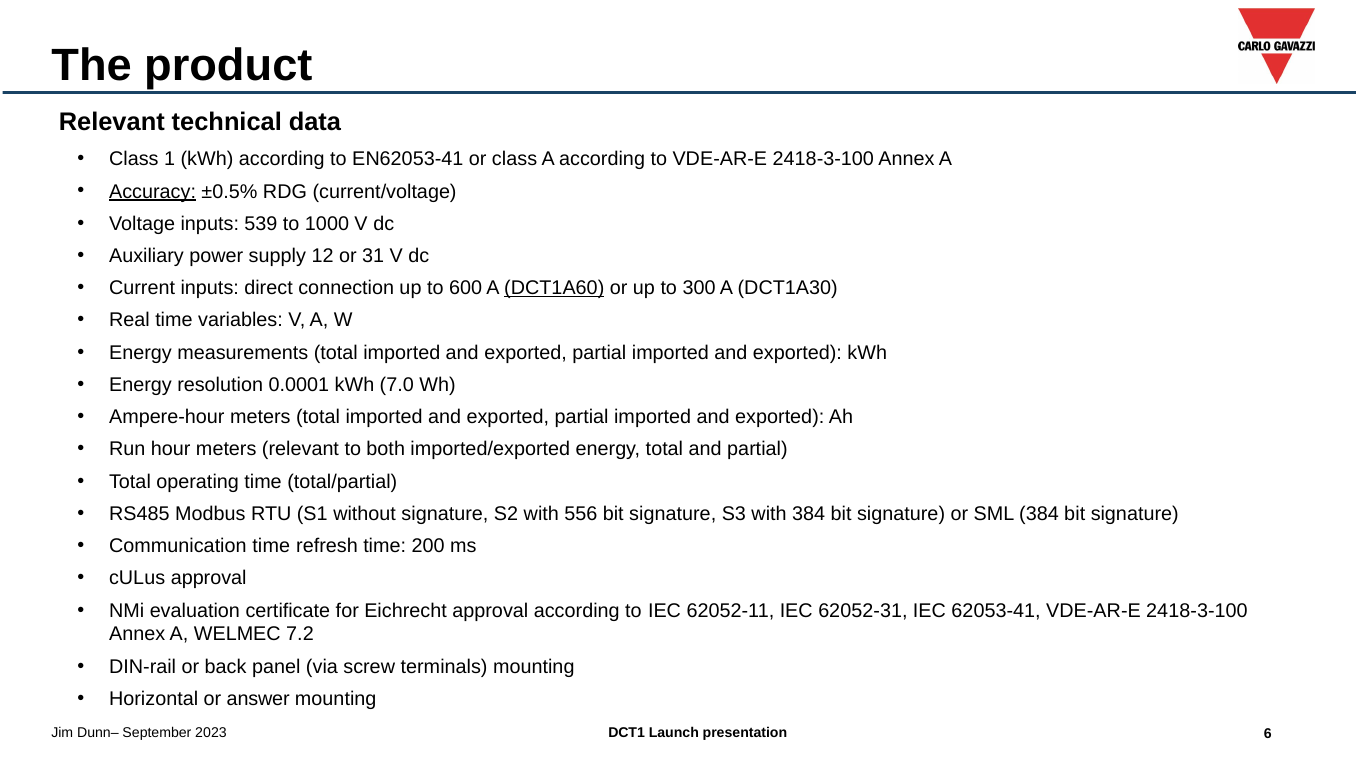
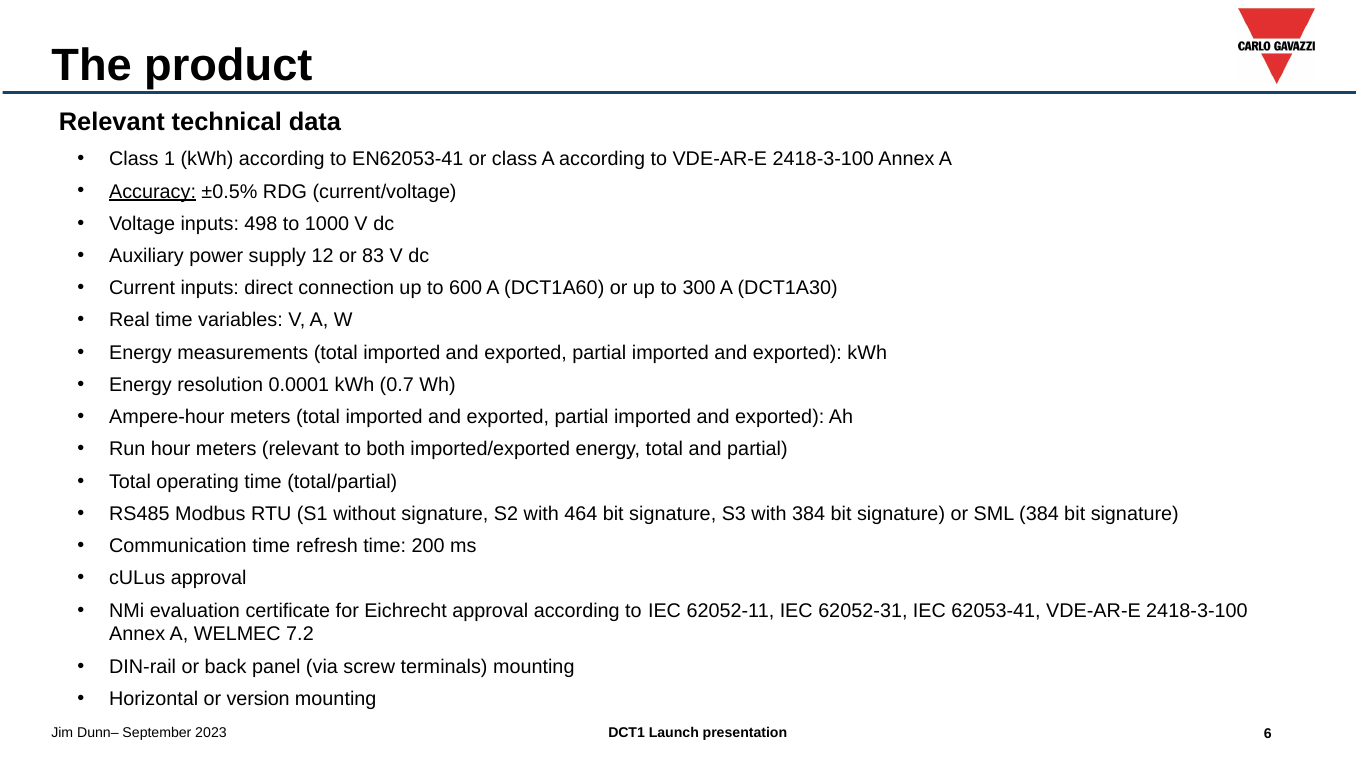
539: 539 -> 498
31: 31 -> 83
DCT1A60 underline: present -> none
7.0: 7.0 -> 0.7
556: 556 -> 464
answer: answer -> version
